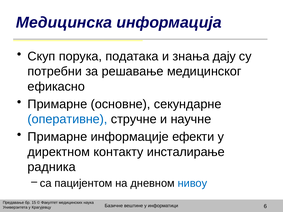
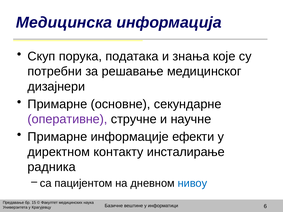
дају: дају -> које
ефикасно: ефикасно -> дизајнери
оперативне colour: blue -> purple
